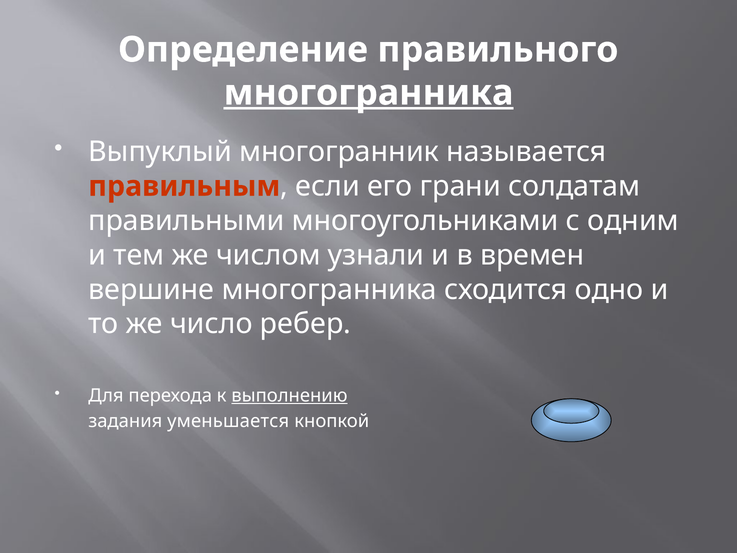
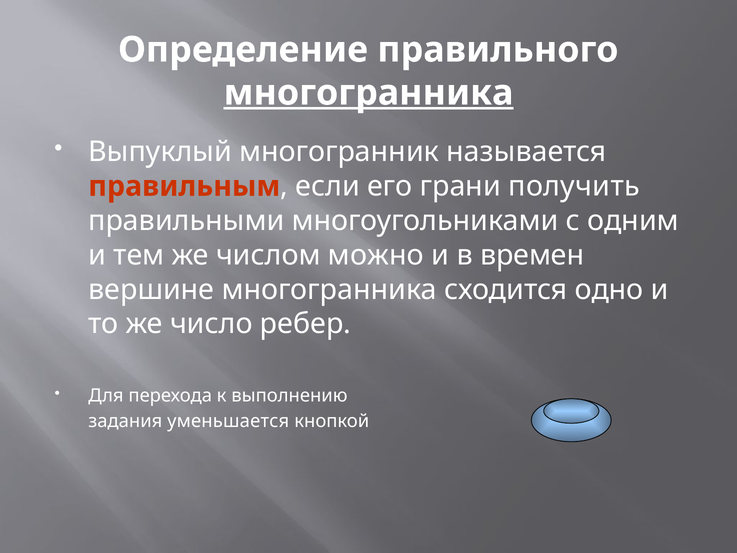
солдатам: солдатам -> получить
узнали: узнали -> можно
выполнению underline: present -> none
